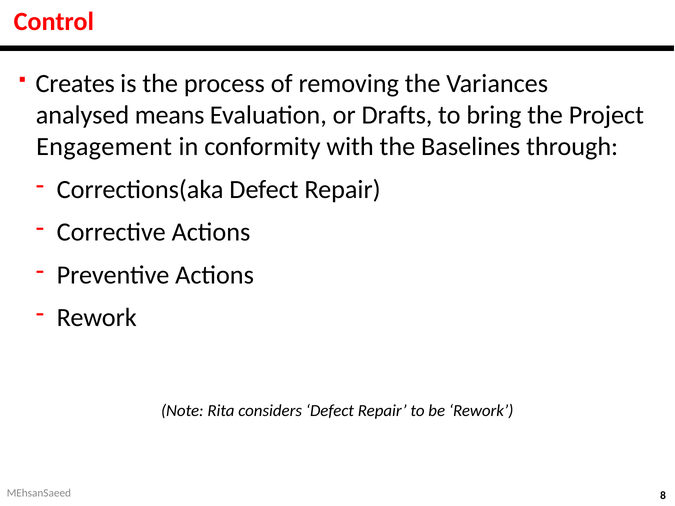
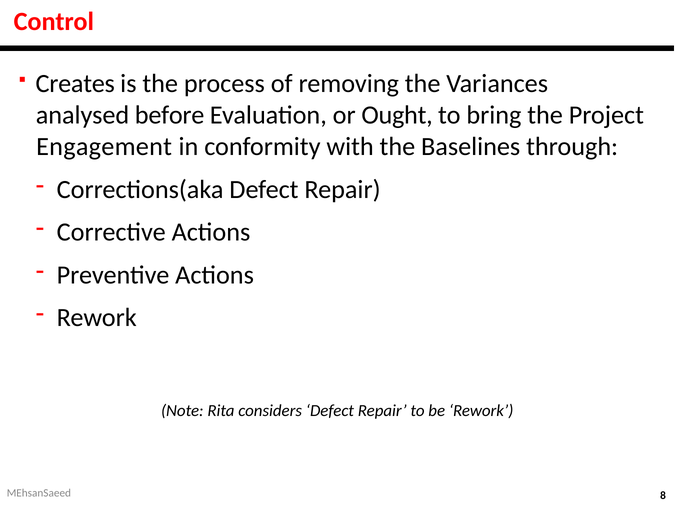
means: means -> before
Drafts: Drafts -> Ought
